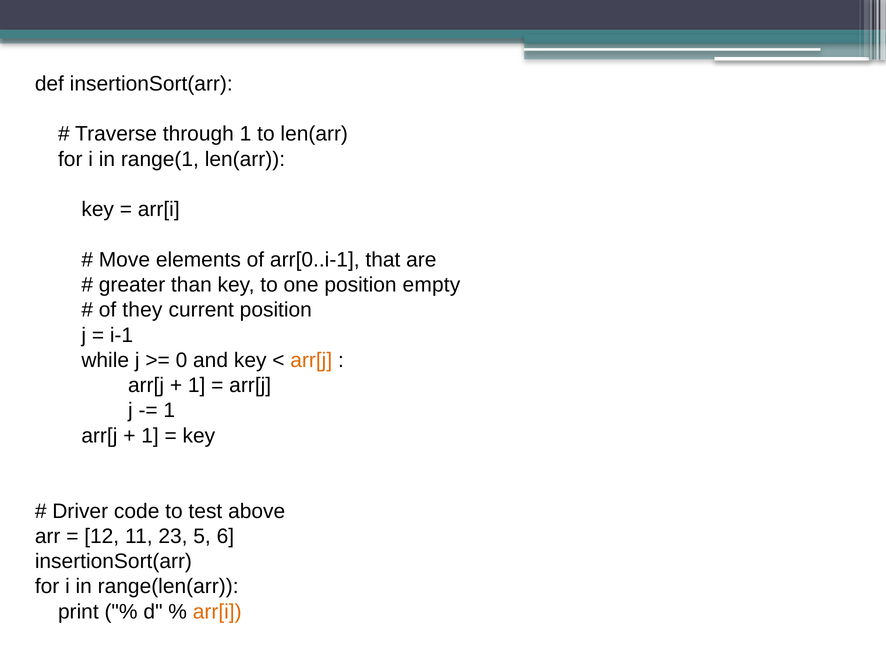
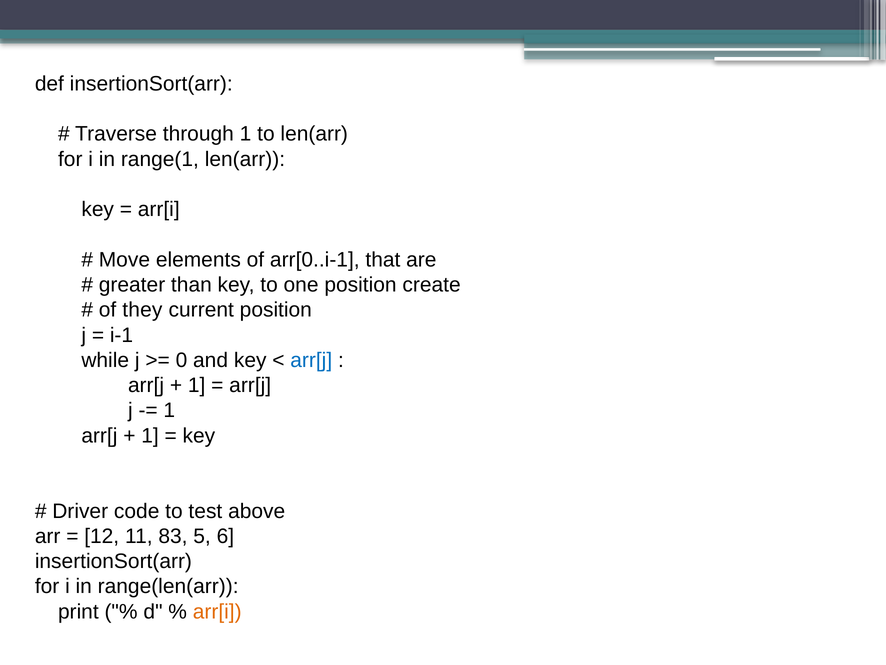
empty: empty -> create
arr[j at (311, 360) colour: orange -> blue
23: 23 -> 83
